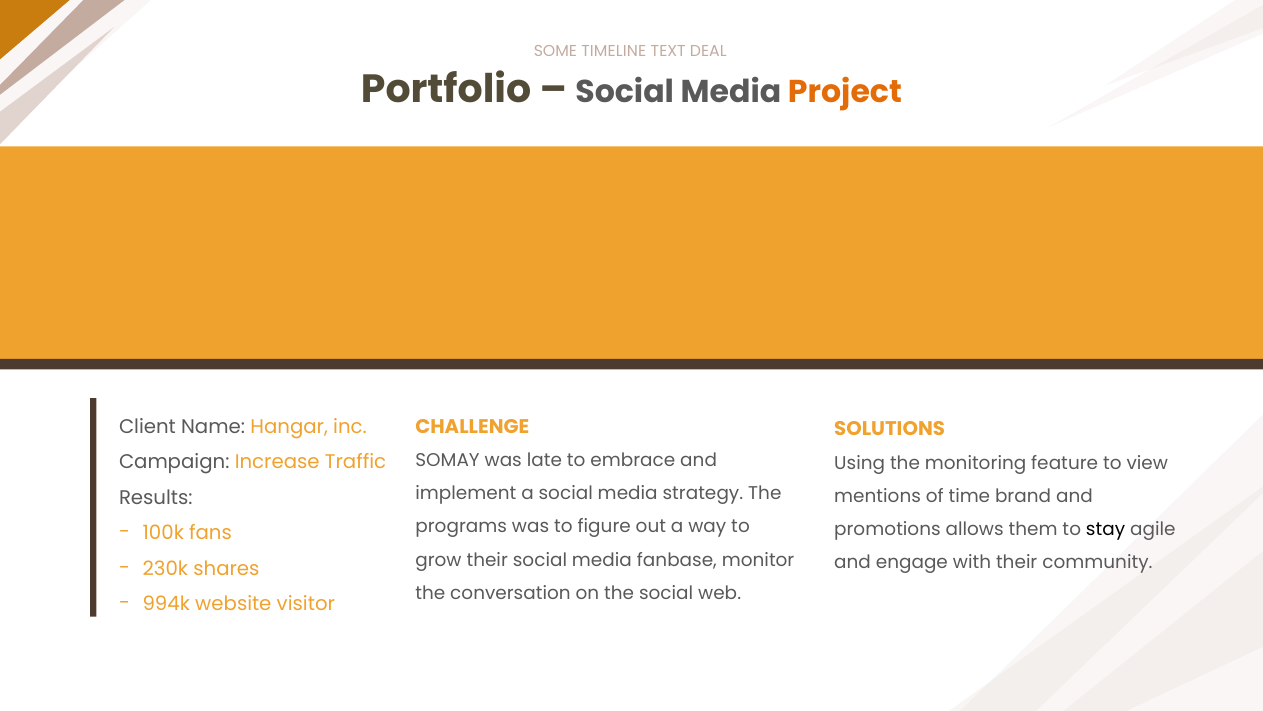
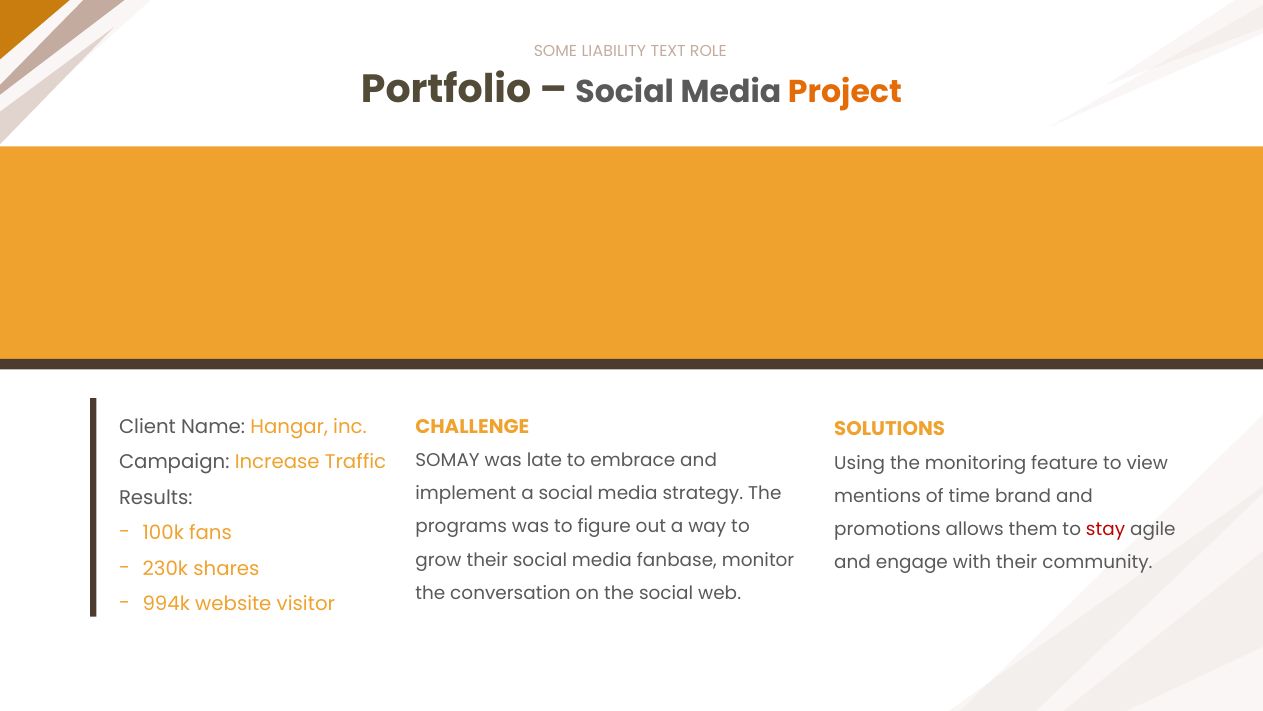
TIMELINE: TIMELINE -> LIABILITY
DEAL: DEAL -> ROLE
stay colour: black -> red
